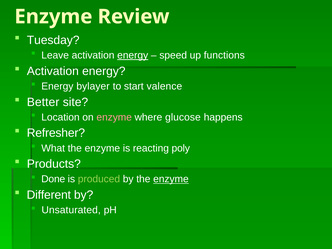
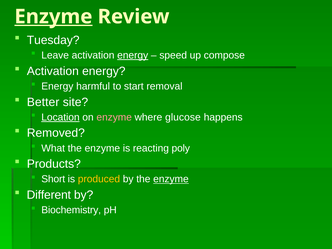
Enzyme at (53, 17) underline: none -> present
functions: functions -> compose
bylayer: bylayer -> harmful
valence: valence -> removal
Location underline: none -> present
Refresher: Refresher -> Removed
Done: Done -> Short
produced colour: light green -> yellow
Unsaturated: Unsaturated -> Biochemistry
